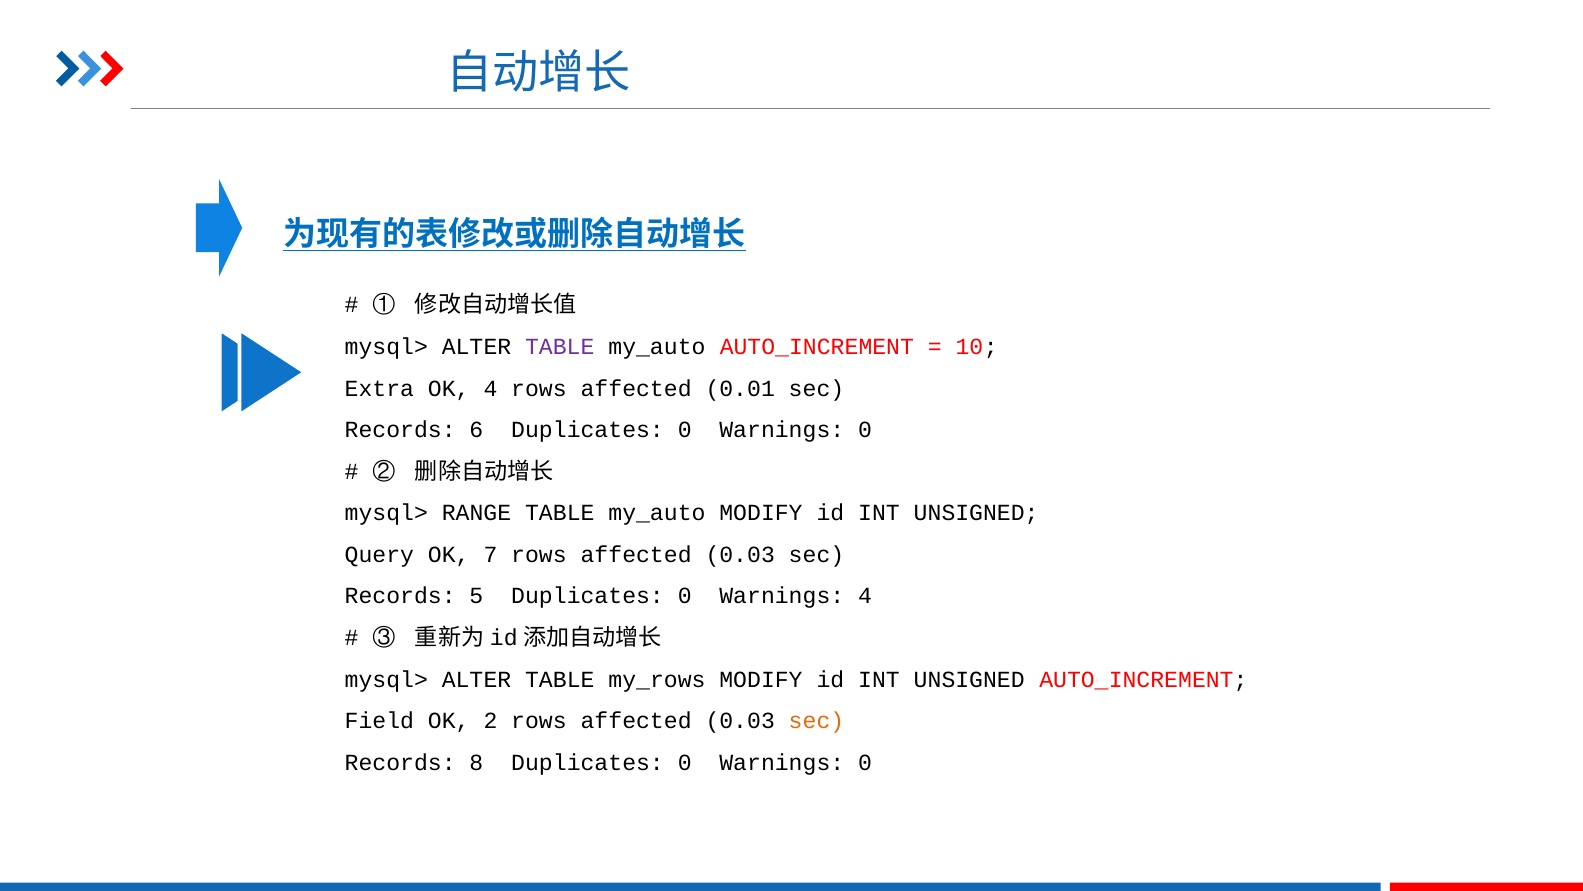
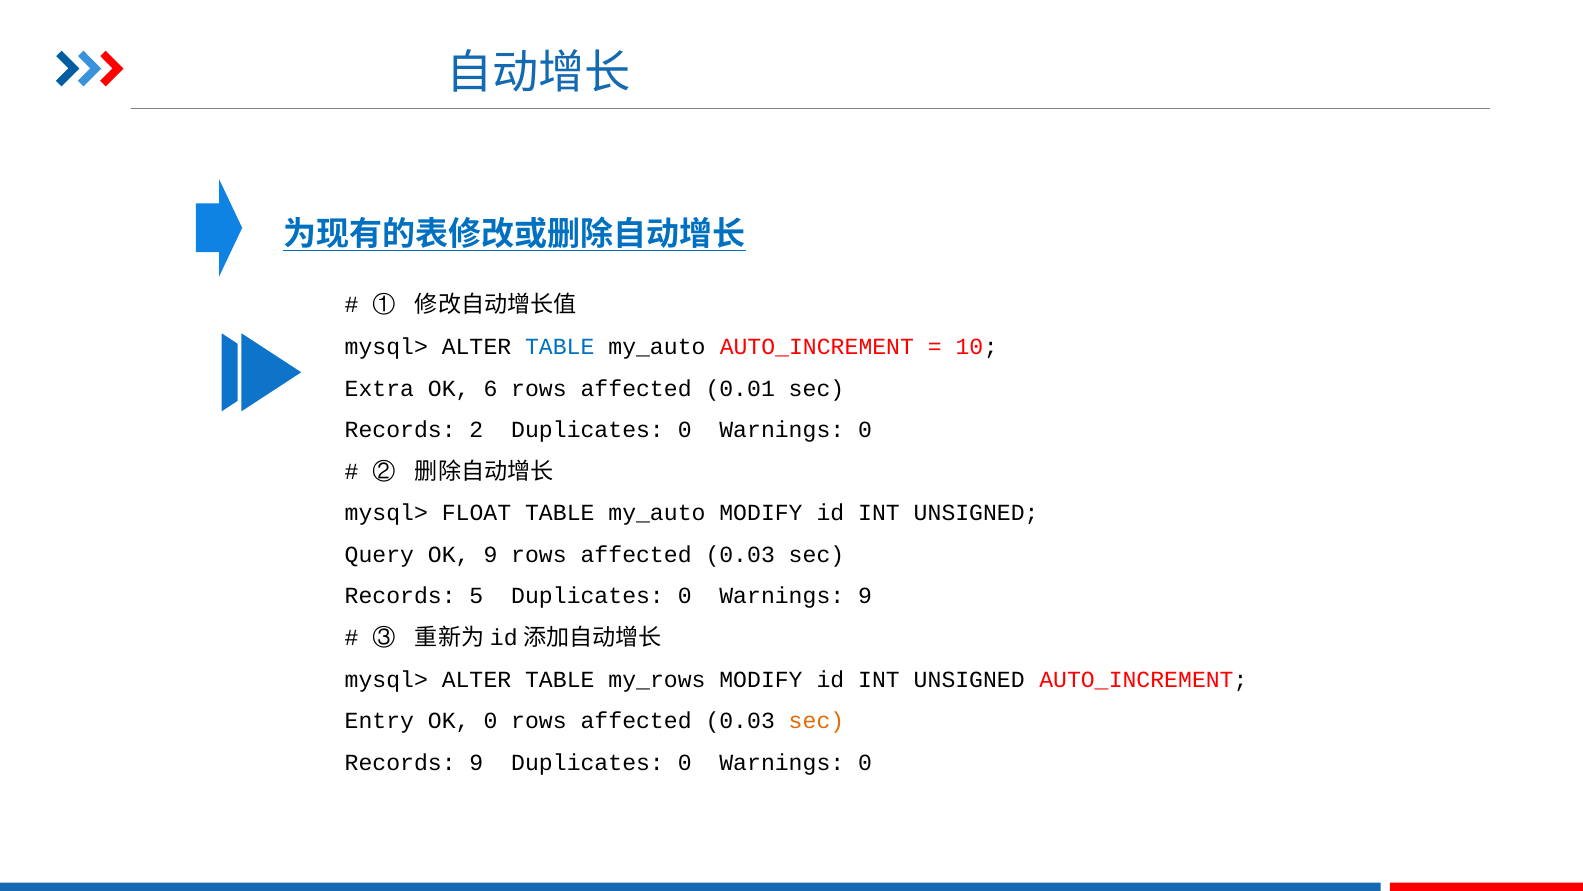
TABLE at (560, 347) colour: purple -> blue
OK 4: 4 -> 6
6: 6 -> 2
RANGE: RANGE -> FLOAT
OK 7: 7 -> 9
Warnings 4: 4 -> 9
Field: Field -> Entry
OK 2: 2 -> 0
Records 8: 8 -> 9
